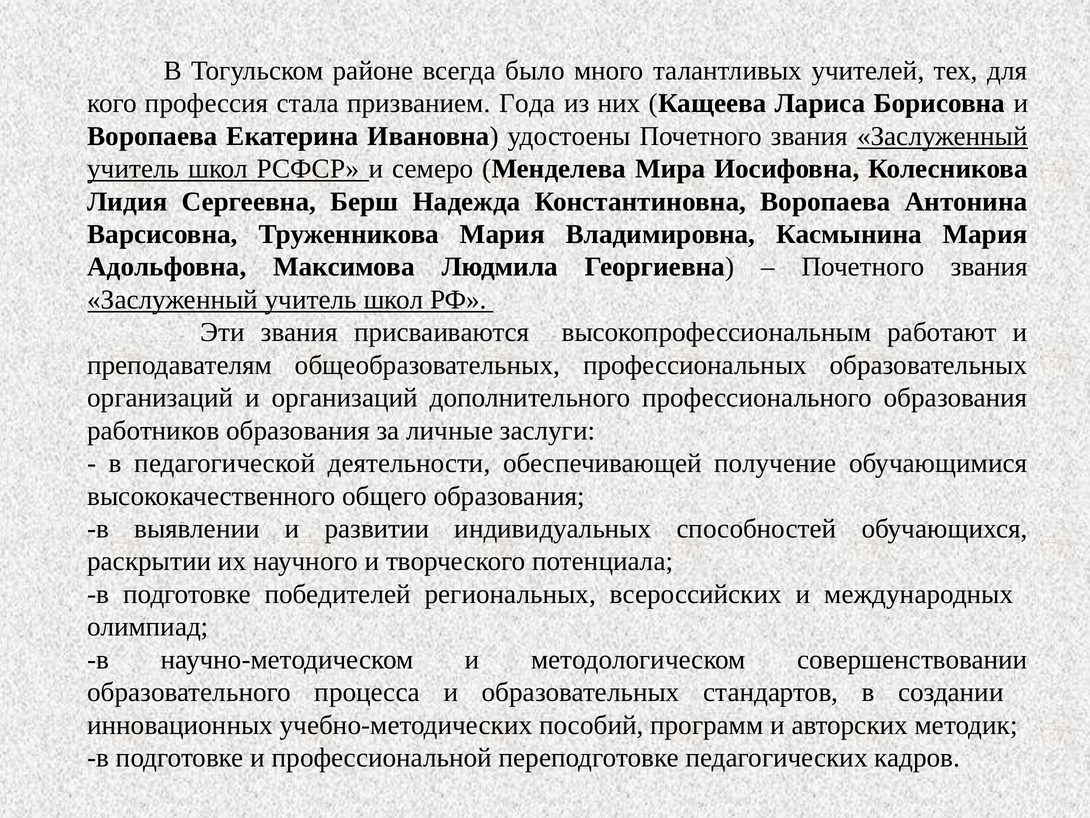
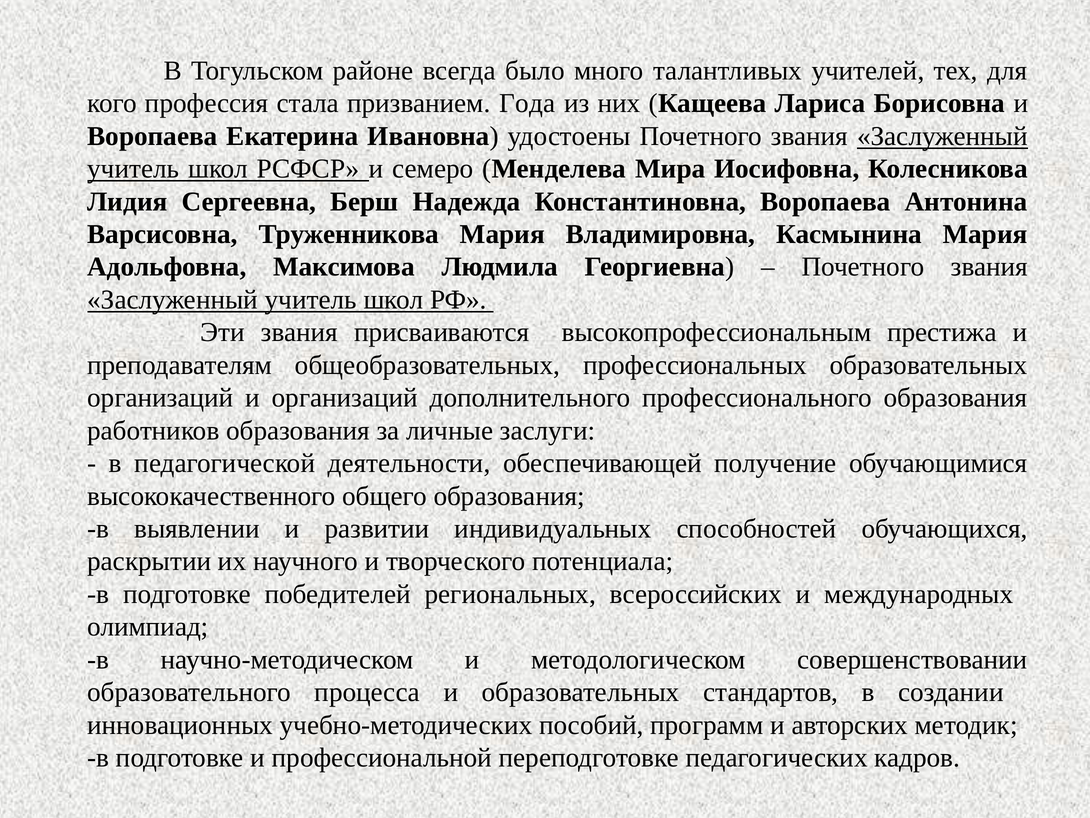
работают: работают -> престижа
